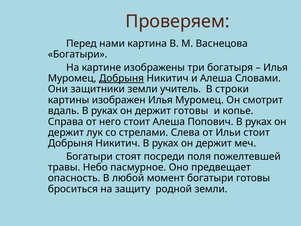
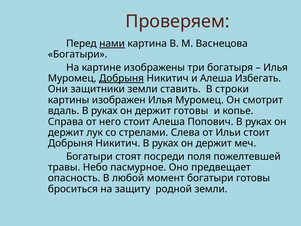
нами underline: none -> present
Словами: Словами -> Избегать
учитель: учитель -> ставить
